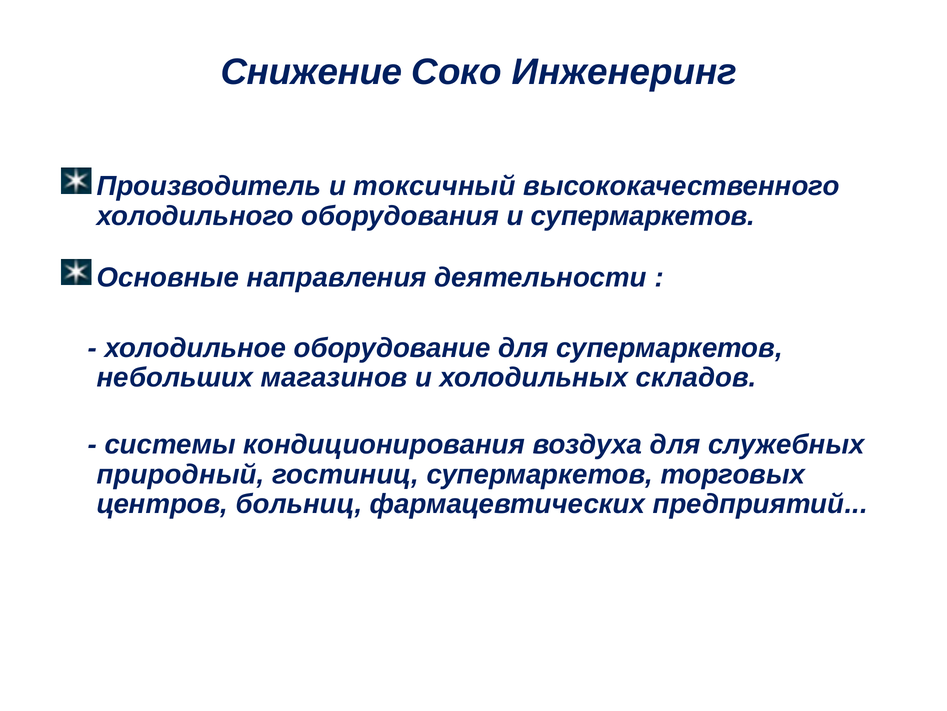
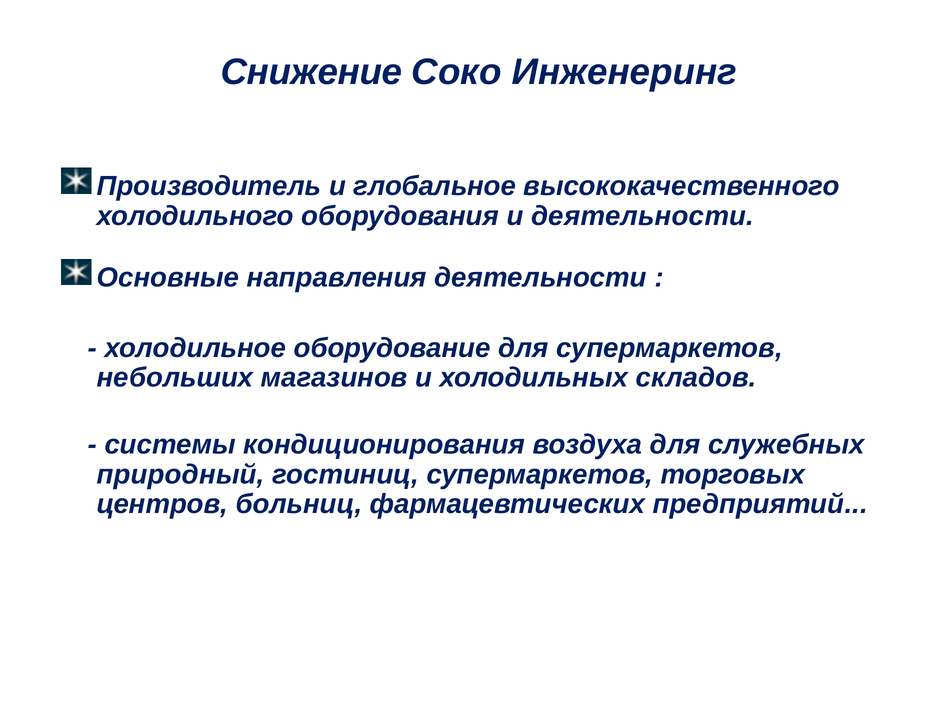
токсичный: токсичный -> глобальное
и супермаркетов: супермаркетов -> деятельности
